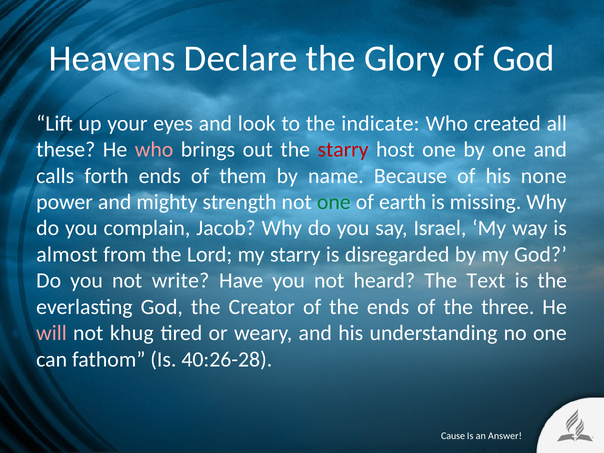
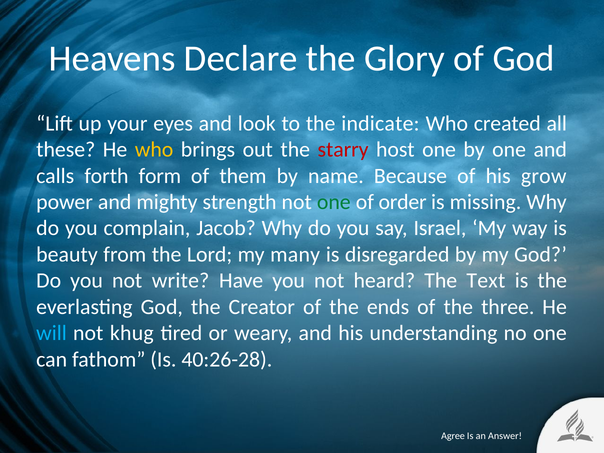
who at (154, 150) colour: pink -> yellow
forth ends: ends -> form
none: none -> grow
earth: earth -> order
almost: almost -> beauty
my starry: starry -> many
will colour: pink -> light blue
Cause: Cause -> Agree
